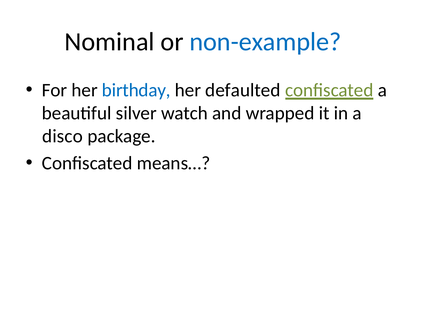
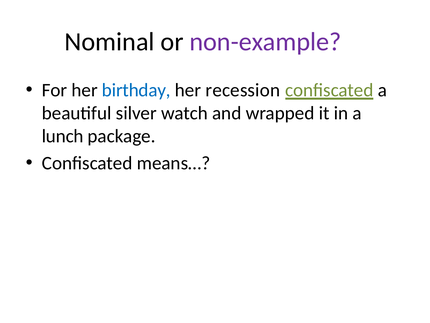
non-example colour: blue -> purple
defaulted: defaulted -> recession
disco: disco -> lunch
